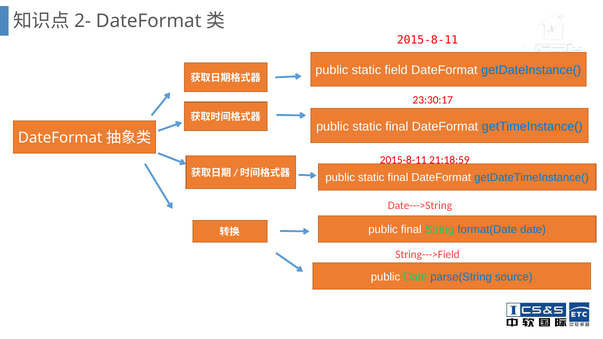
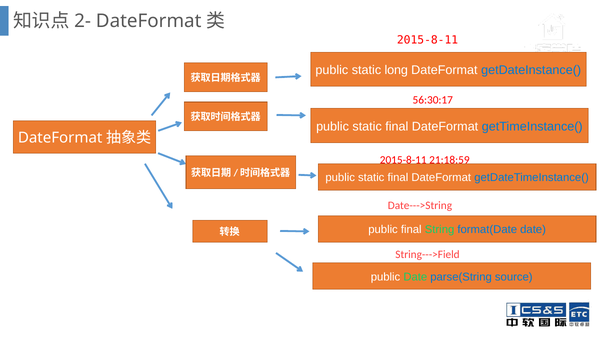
field: field -> long
23:30:17: 23:30:17 -> 56:30:17
